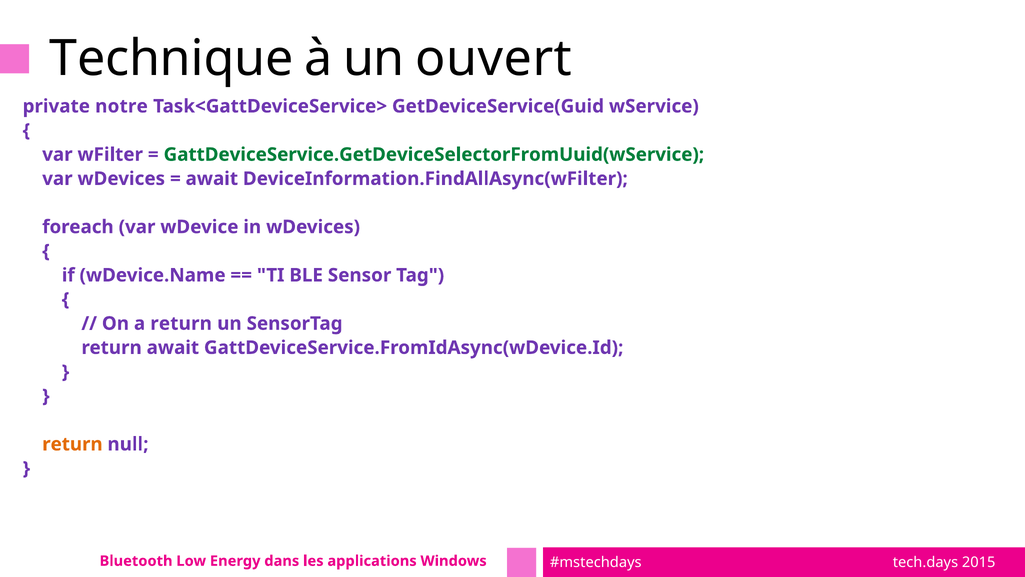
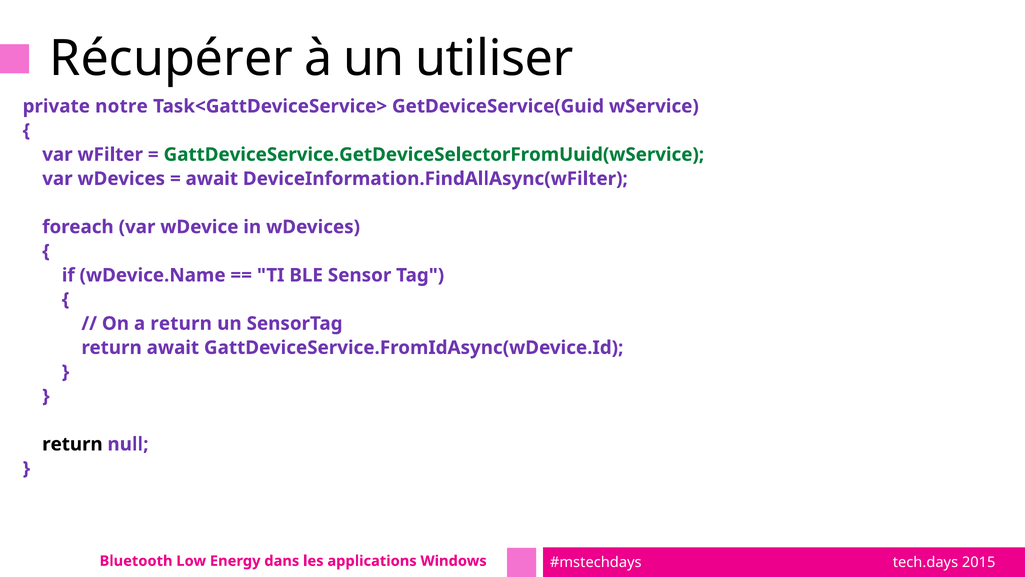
Technique: Technique -> Récupérer
ouvert: ouvert -> utiliser
return at (72, 444) colour: orange -> black
